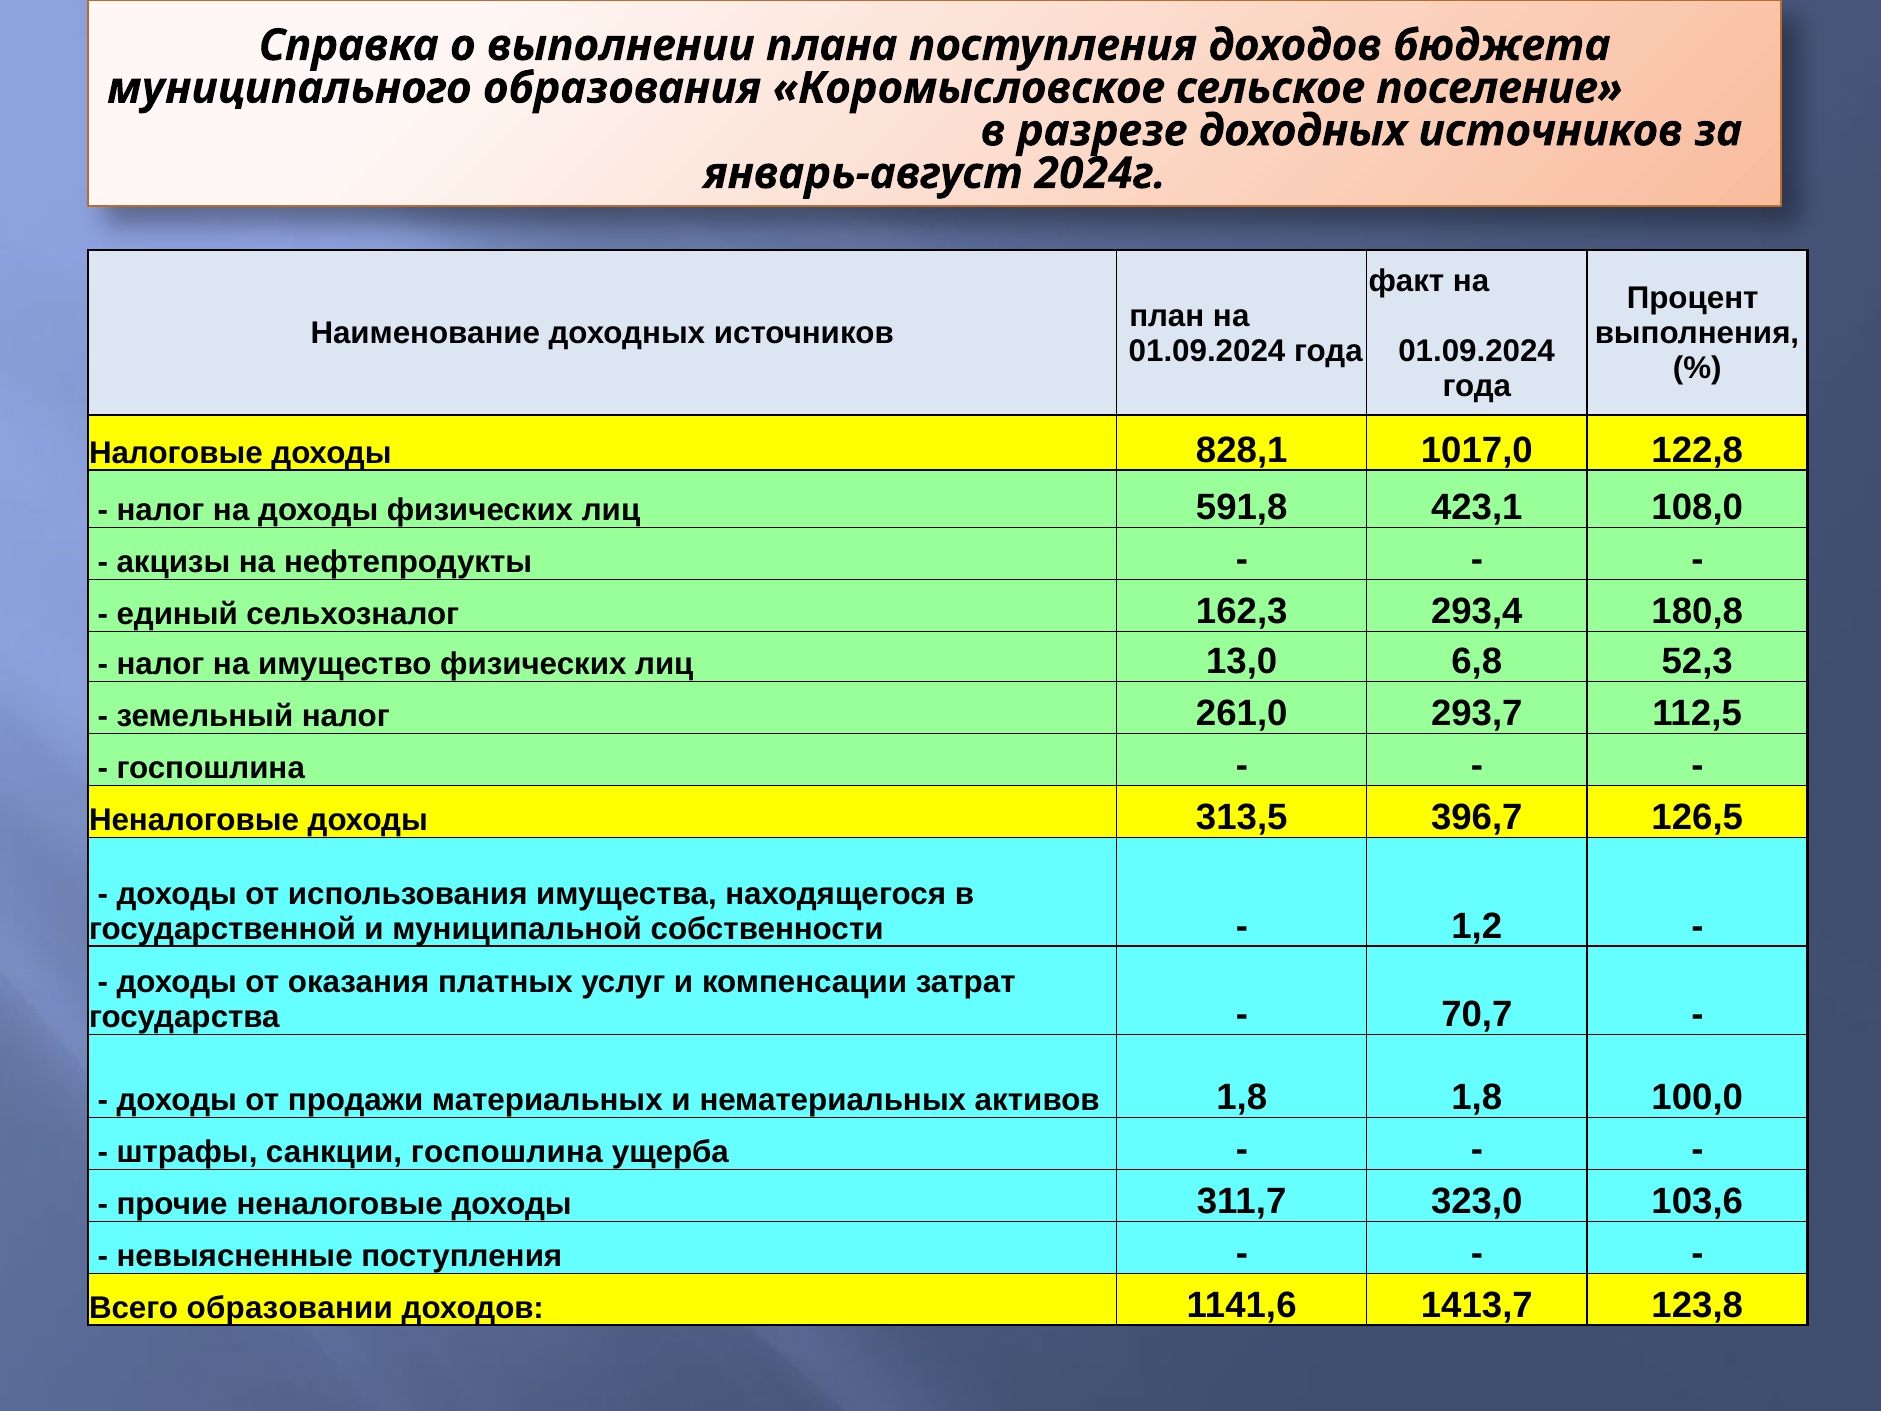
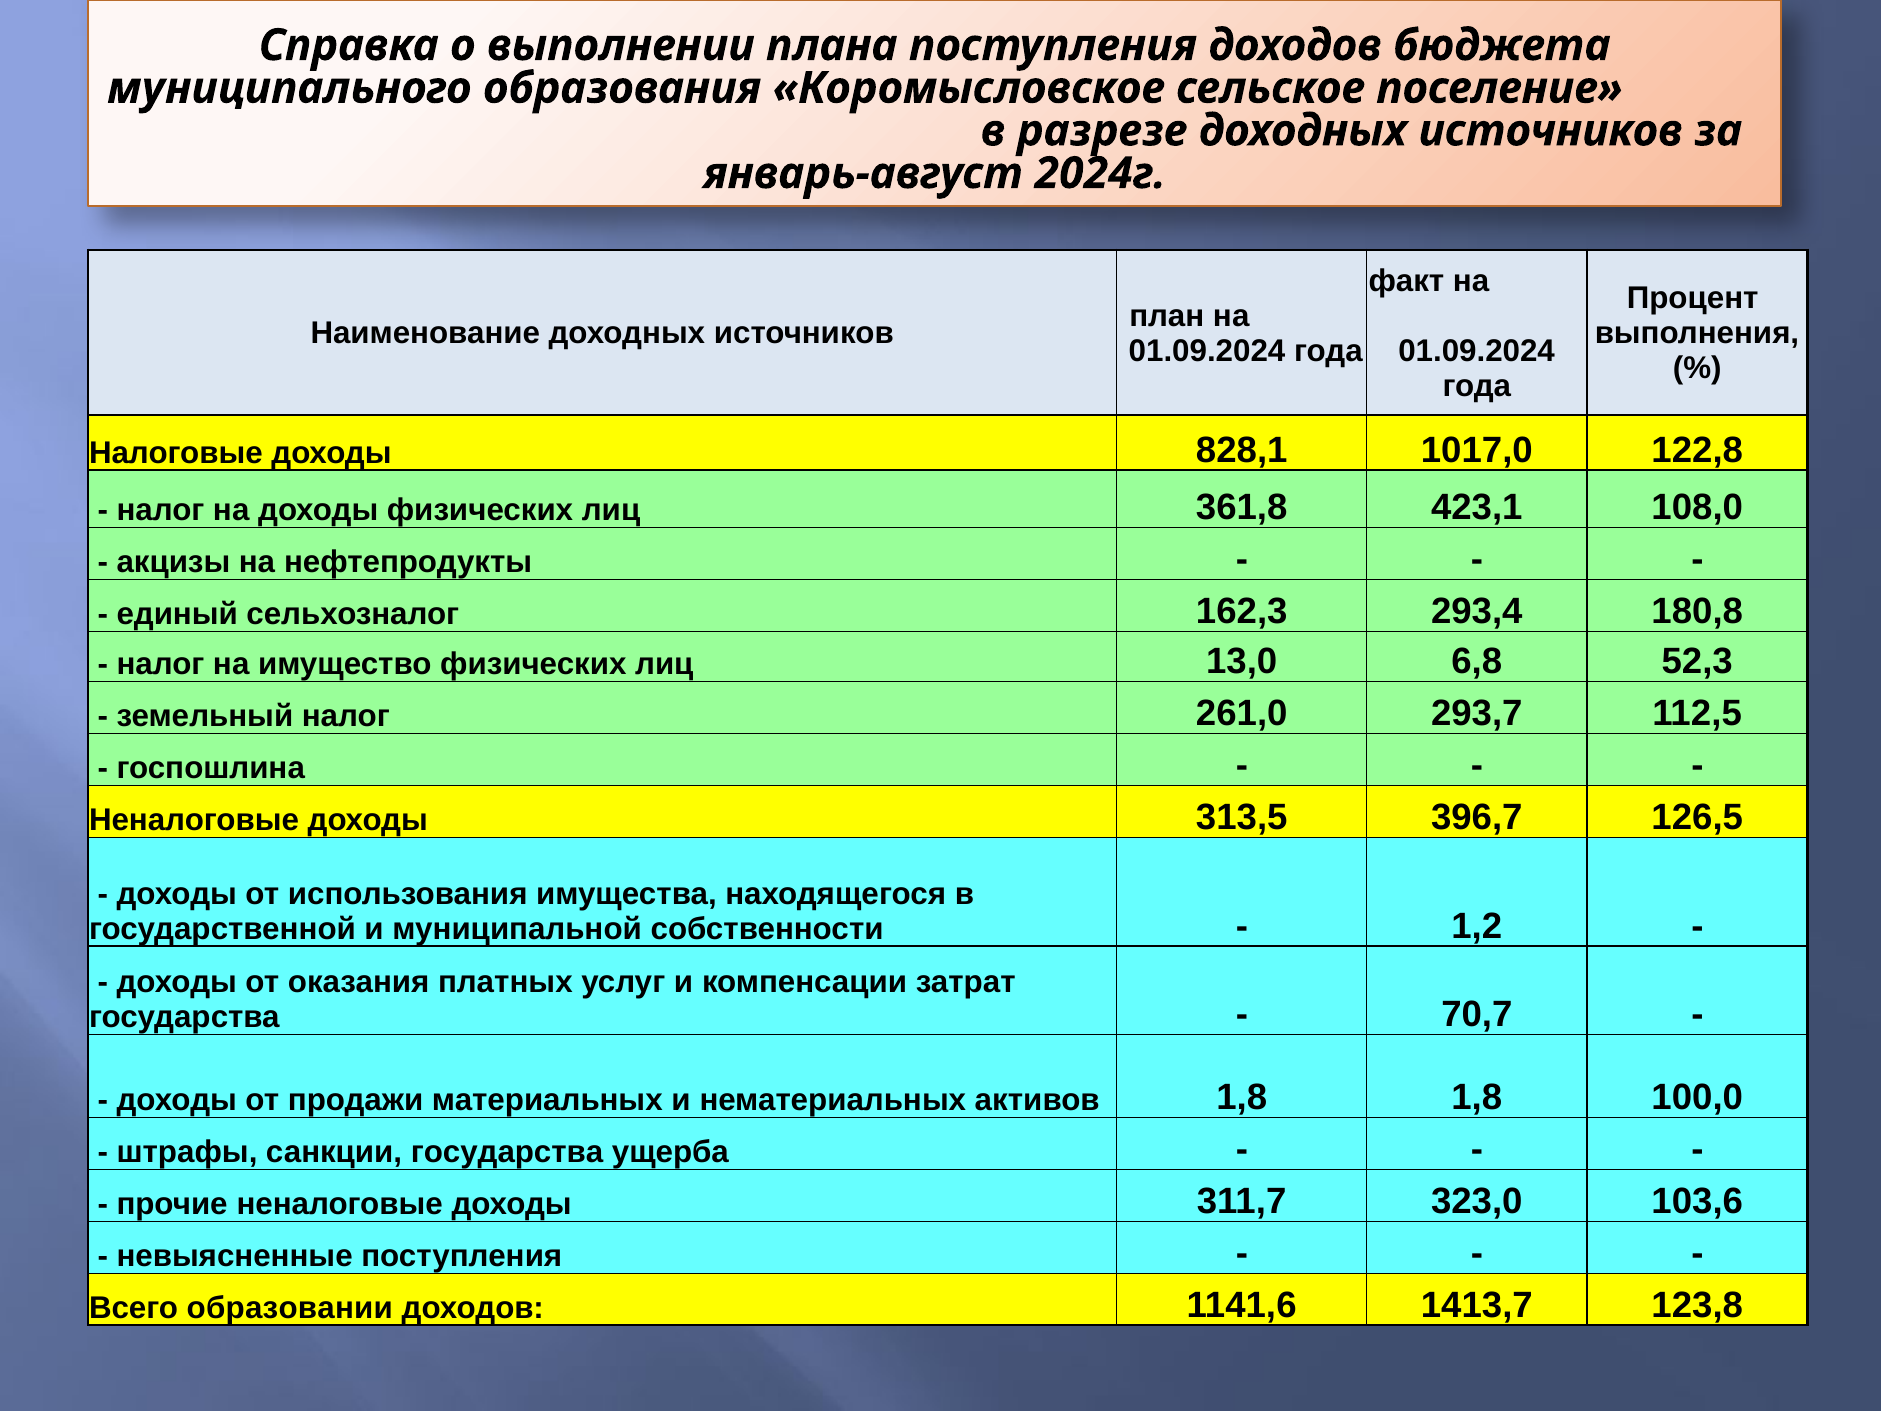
591,8: 591,8 -> 361,8
санкции госпошлина: госпошлина -> государства
